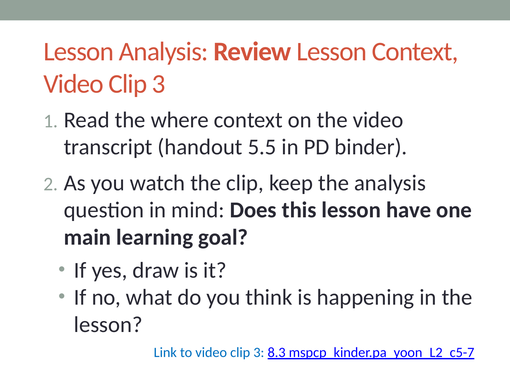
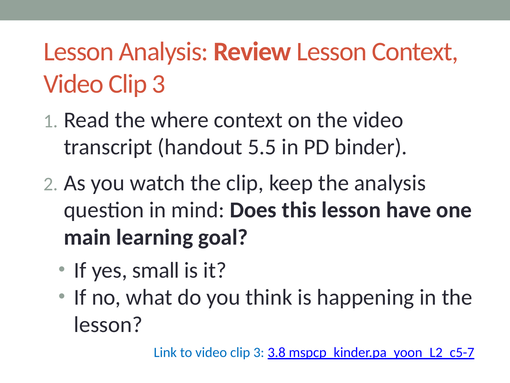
draw: draw -> small
8.3: 8.3 -> 3.8
